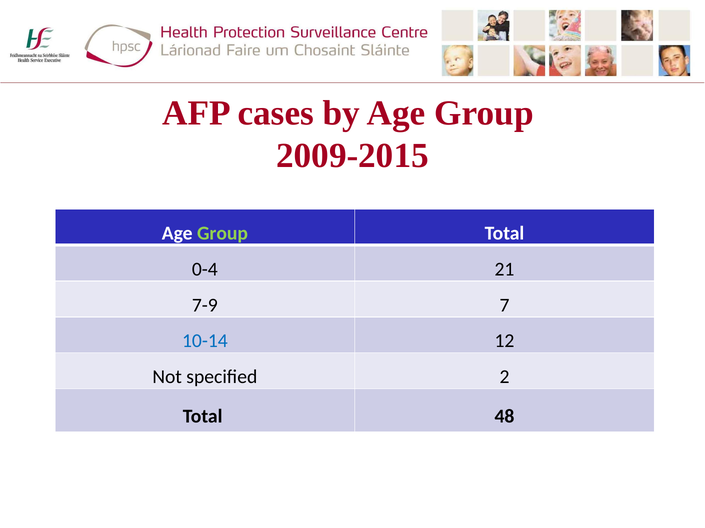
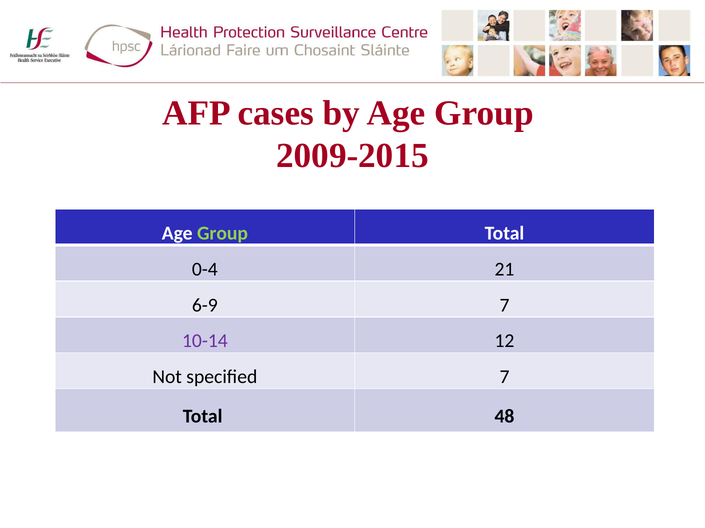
7-9: 7-9 -> 6-9
10-14 colour: blue -> purple
specified 2: 2 -> 7
